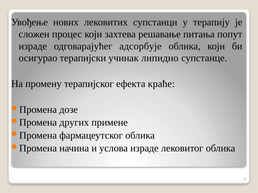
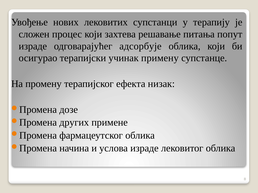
липидно: липидно -> примену
краће: краће -> низак
